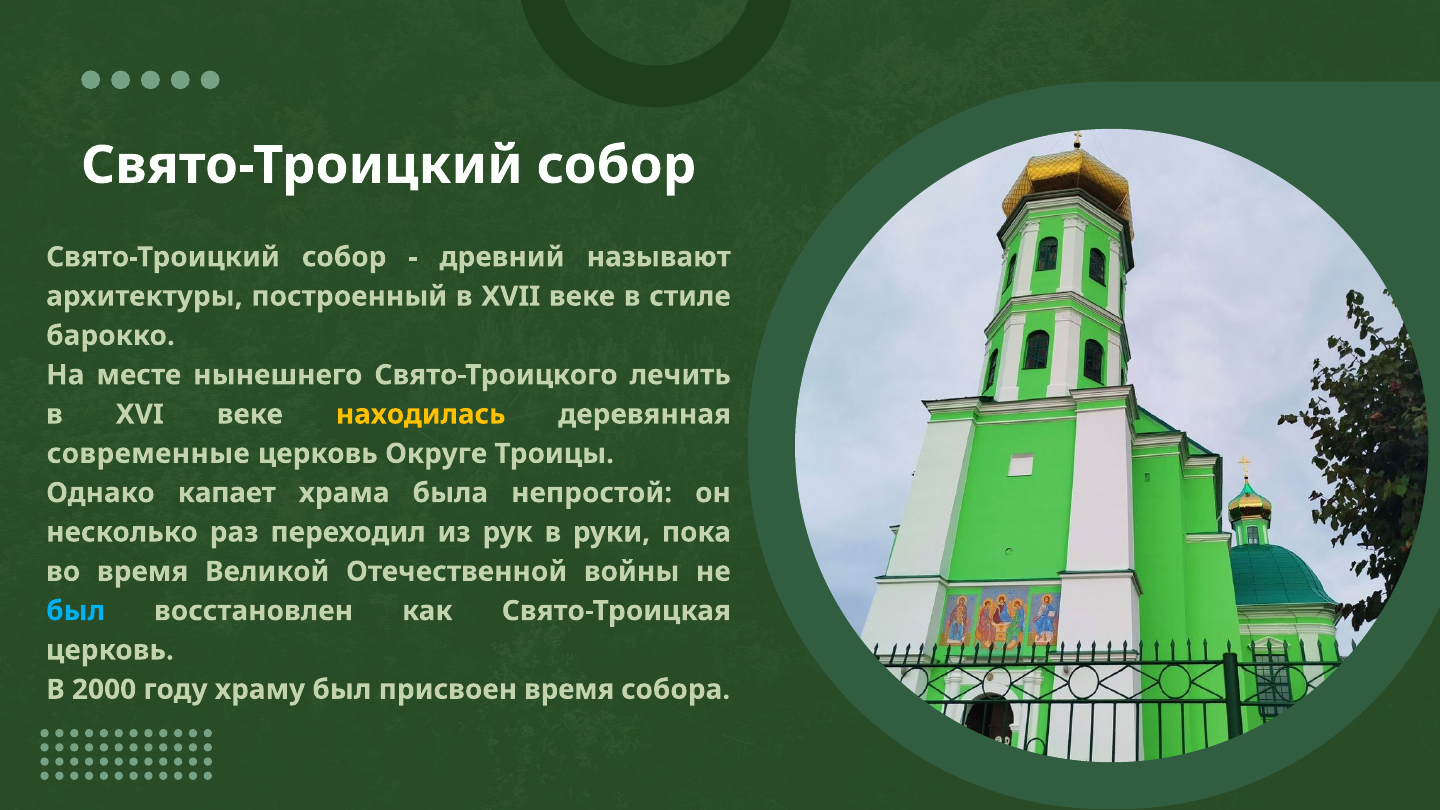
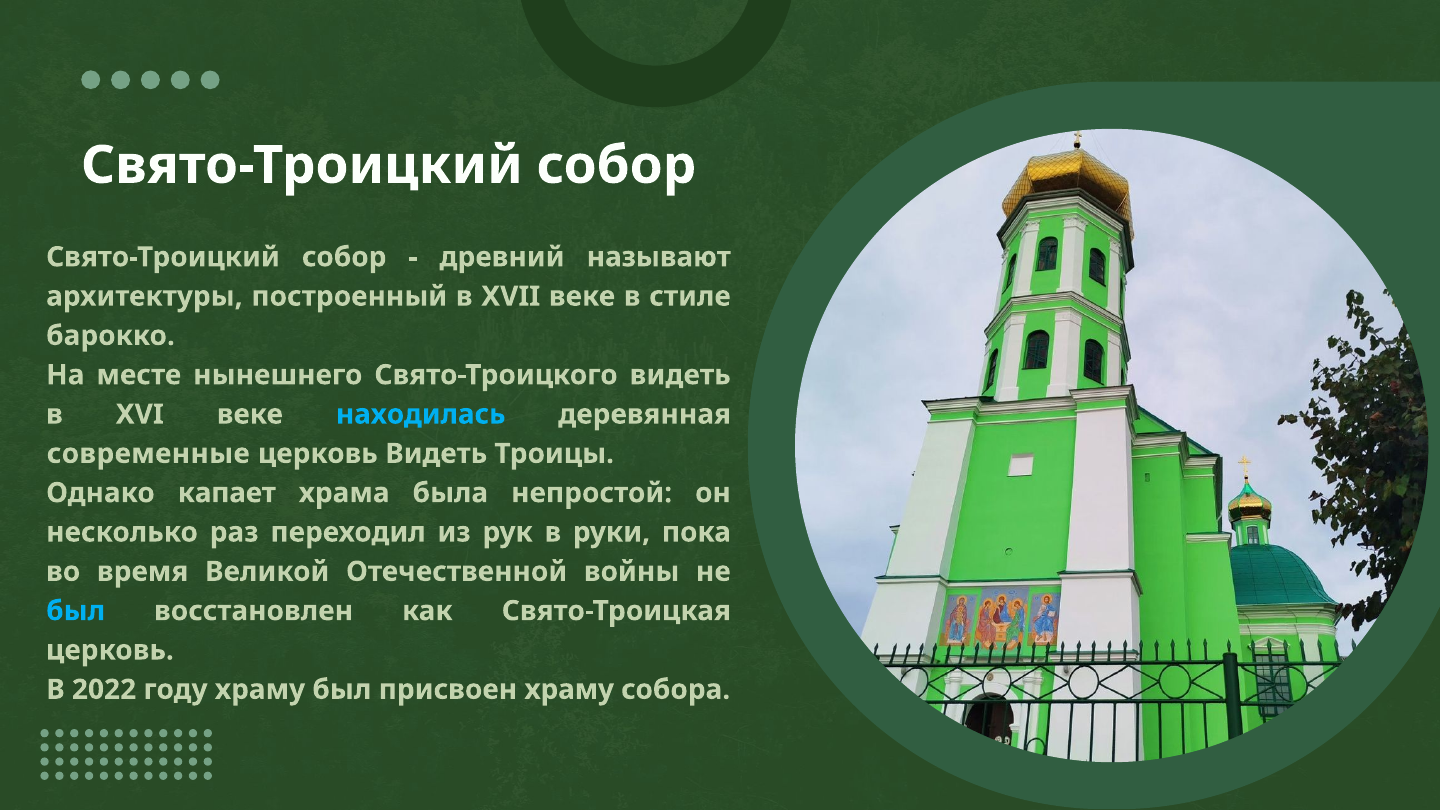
Свято-Троицкого лечить: лечить -> видеть
находилась colour: yellow -> light blue
церковь Округе: Округе -> Видеть
2000: 2000 -> 2022
присвоен время: время -> храму
